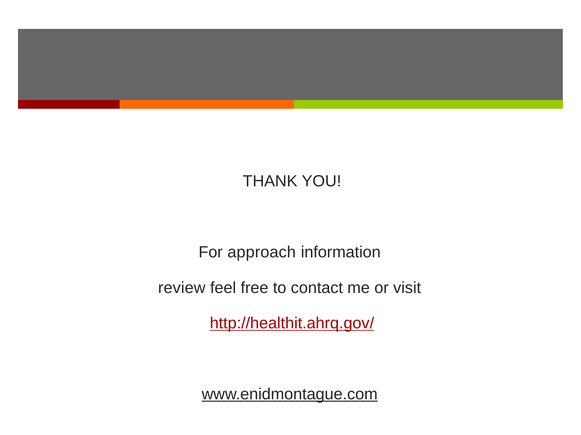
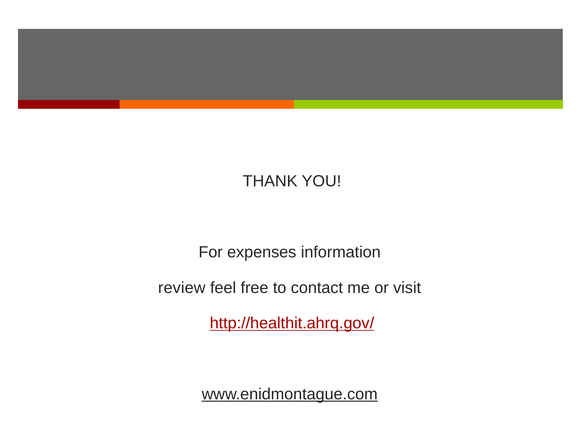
approach: approach -> expenses
